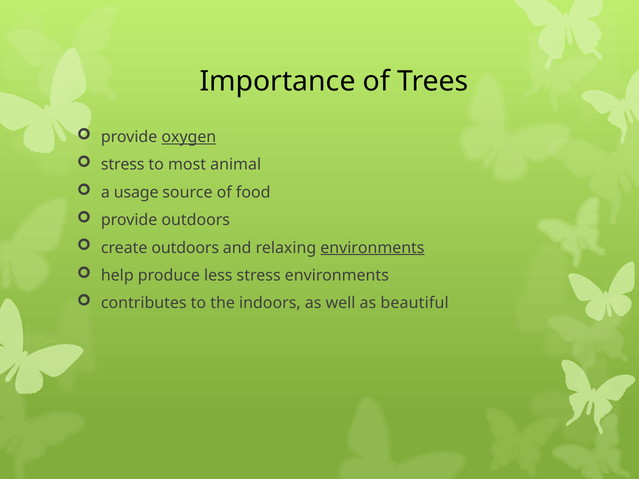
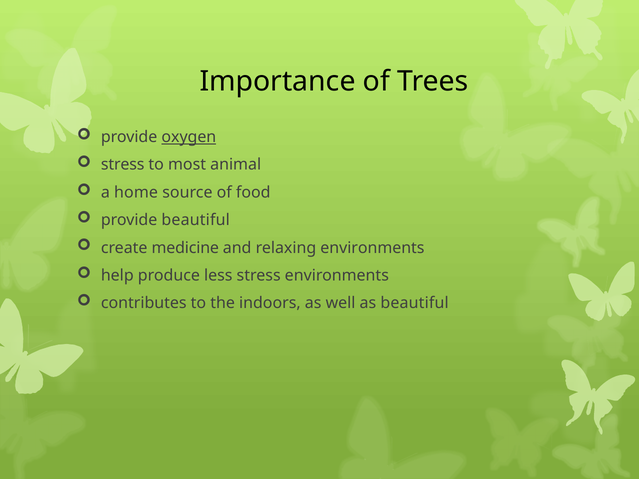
usage: usage -> home
provide outdoors: outdoors -> beautiful
create outdoors: outdoors -> medicine
environments at (372, 248) underline: present -> none
